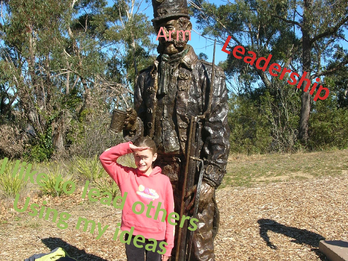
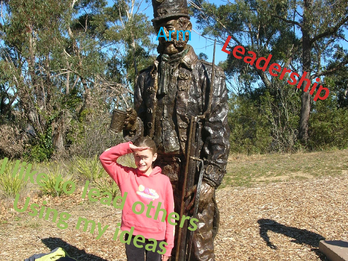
Arm colour: pink -> light blue
